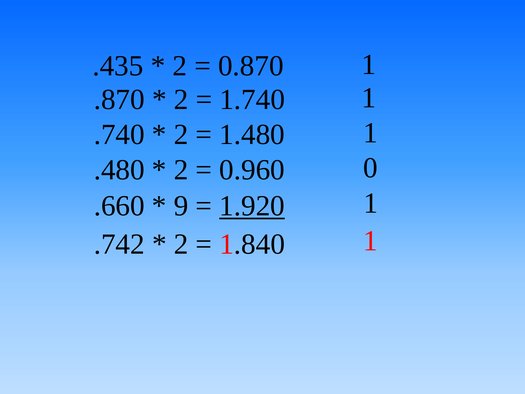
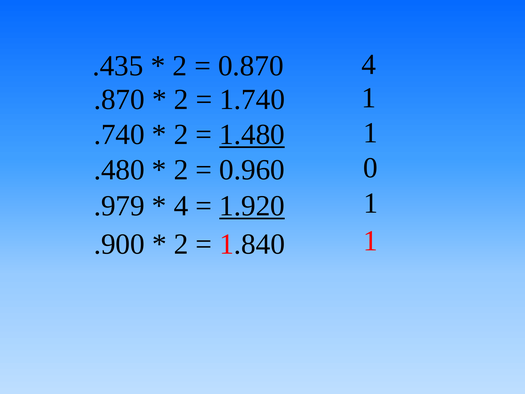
0.870 1: 1 -> 4
1.480 underline: none -> present
.660: .660 -> .979
9 at (181, 206): 9 -> 4
.742: .742 -> .900
